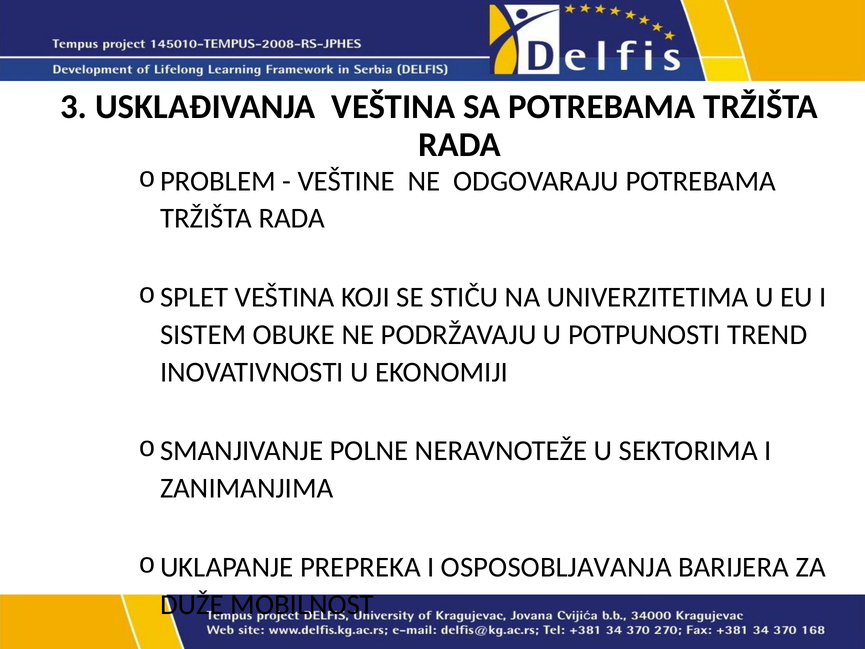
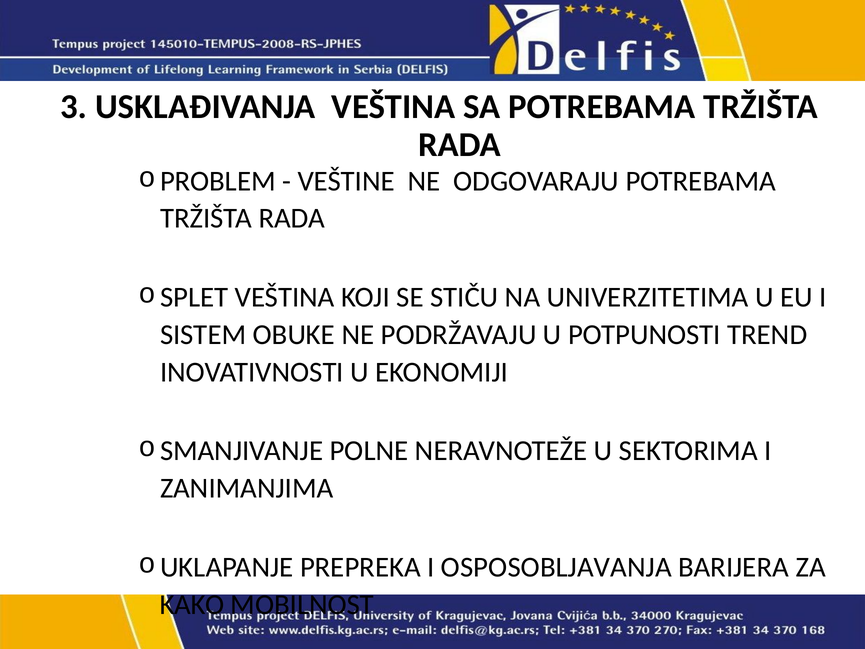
DUŽE: DUŽE -> KAKO
